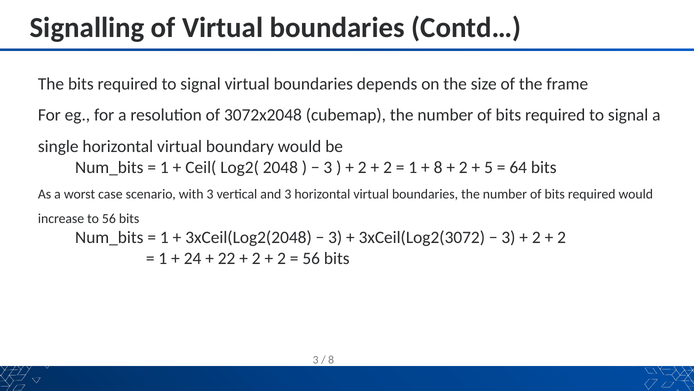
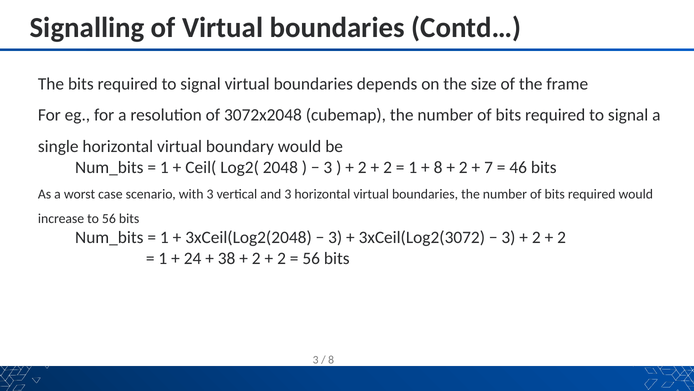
5: 5 -> 7
64: 64 -> 46
22: 22 -> 38
